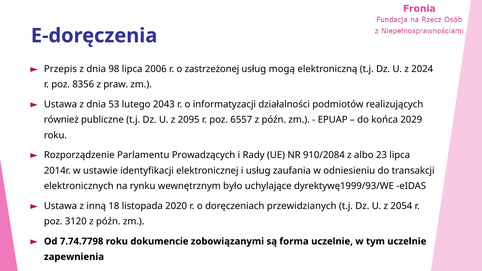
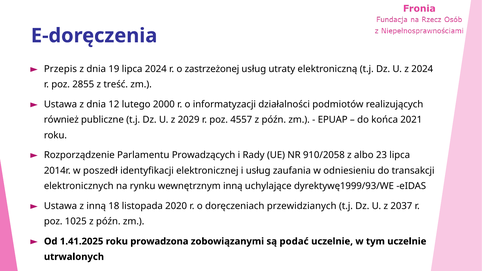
98: 98 -> 19
lipca 2006: 2006 -> 2024
mogą: mogą -> utraty
8356: 8356 -> 2855
praw: praw -> treść
53: 53 -> 12
2043: 2043 -> 2000
2095: 2095 -> 2029
6557: 6557 -> 4557
2029: 2029 -> 2021
910/2084: 910/2084 -> 910/2058
ustawie: ustawie -> poszedł
wewnętrznym było: było -> inną
2054: 2054 -> 2037
3120: 3120 -> 1025
7.74.7798: 7.74.7798 -> 1.41.2025
dokumencie: dokumencie -> prowadzona
forma: forma -> podać
zapewnienia: zapewnienia -> utrwalonych
